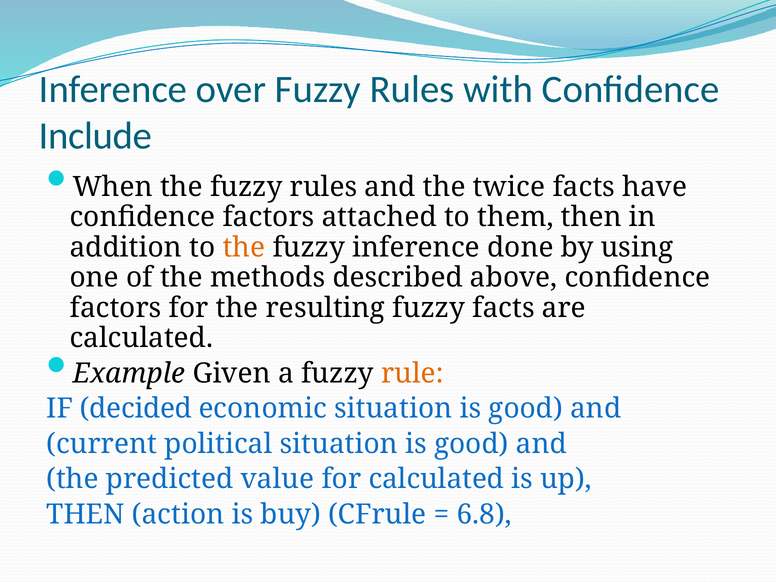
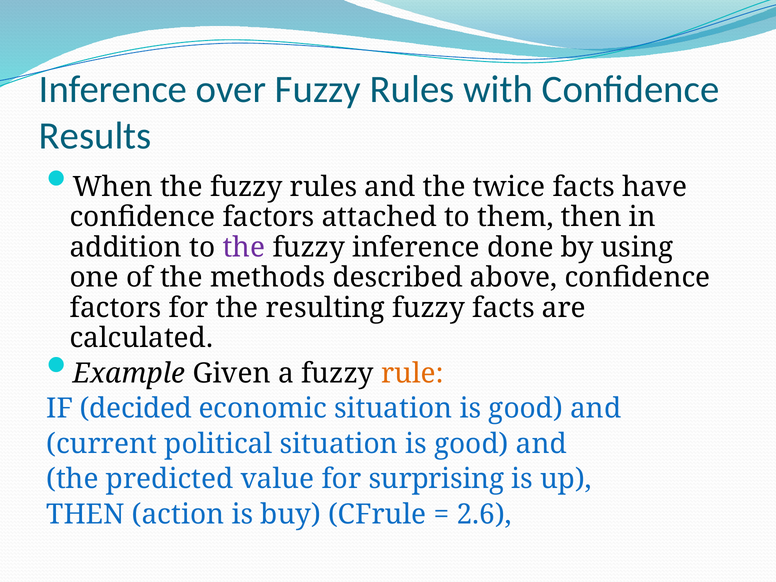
Include: Include -> Results
the at (244, 247) colour: orange -> purple
for calculated: calculated -> surprising
6.8: 6.8 -> 2.6
